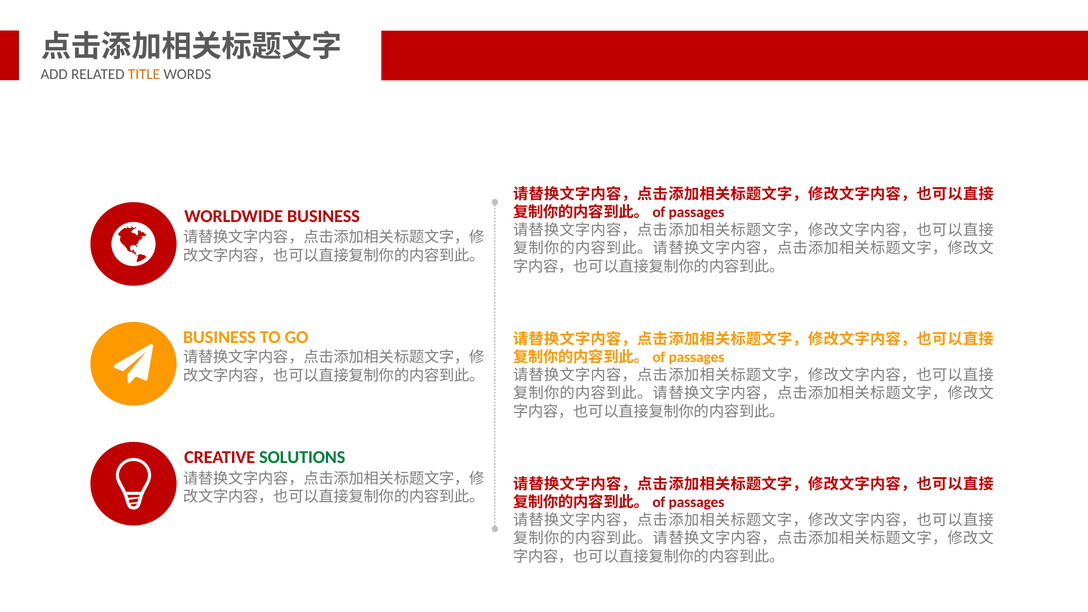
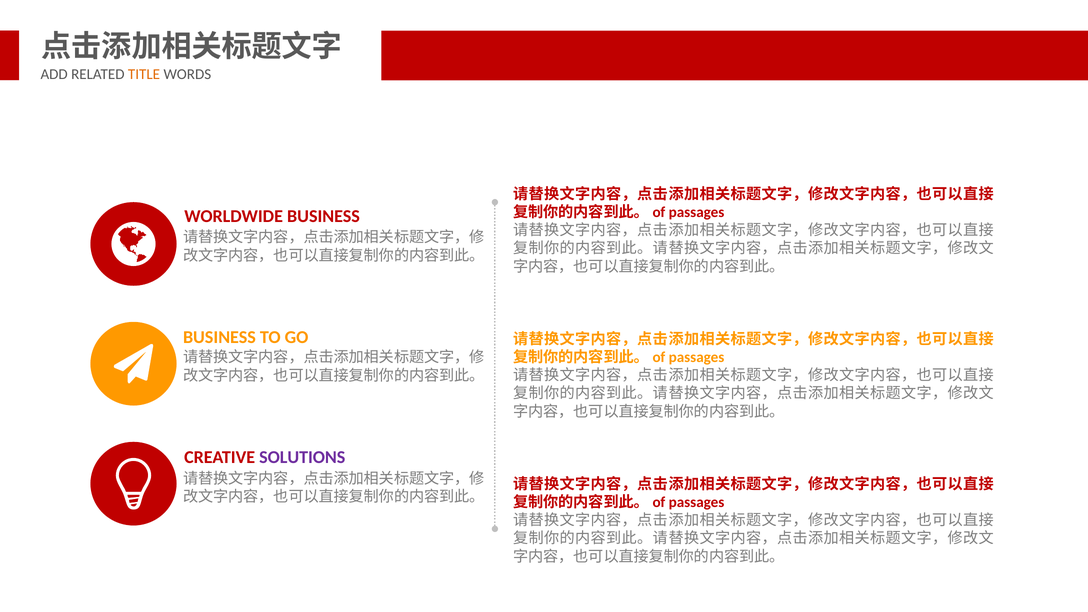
SOLUTIONS colour: green -> purple
